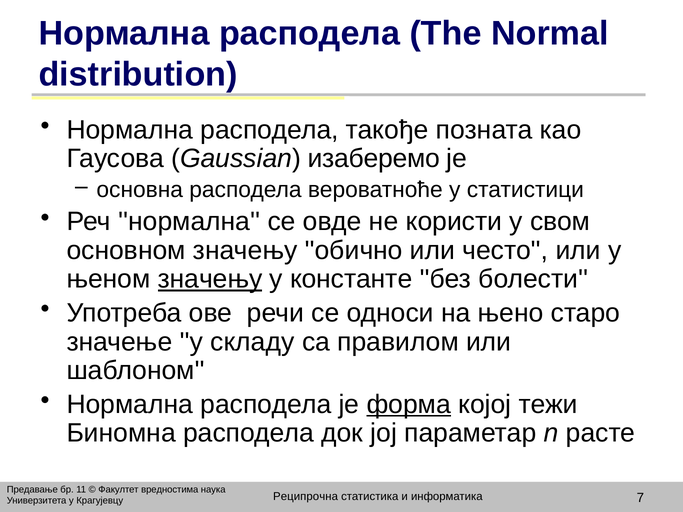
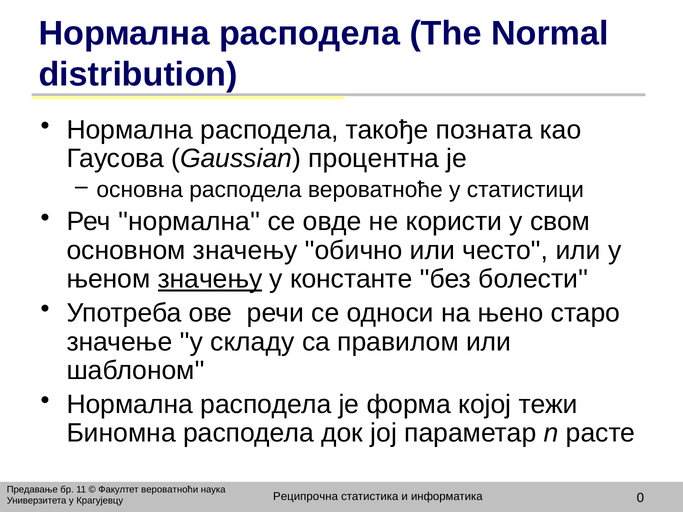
изаберемо: изаберемо -> процентна
форма underline: present -> none
вредностима: вредностима -> вероватноћи
7: 7 -> 0
